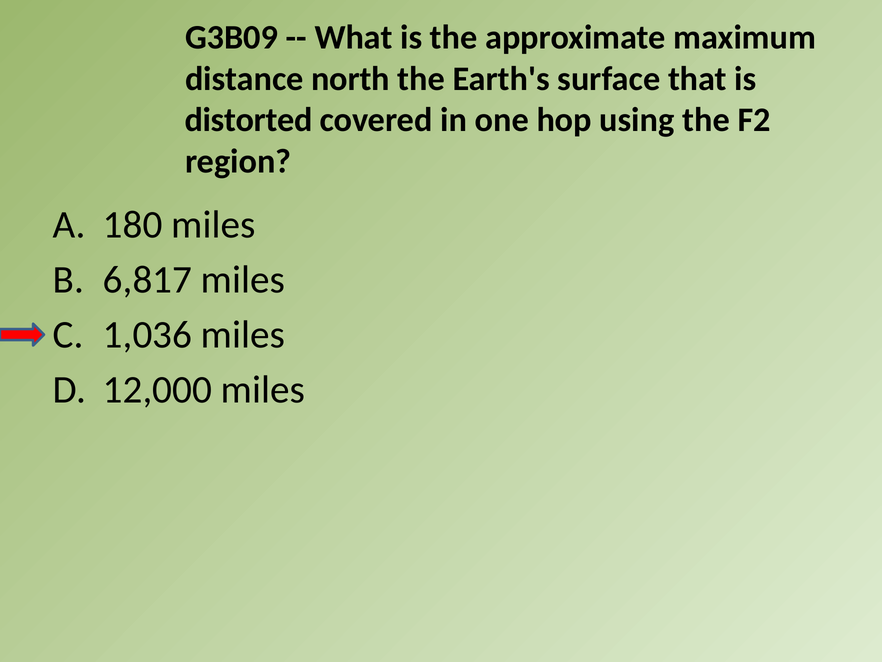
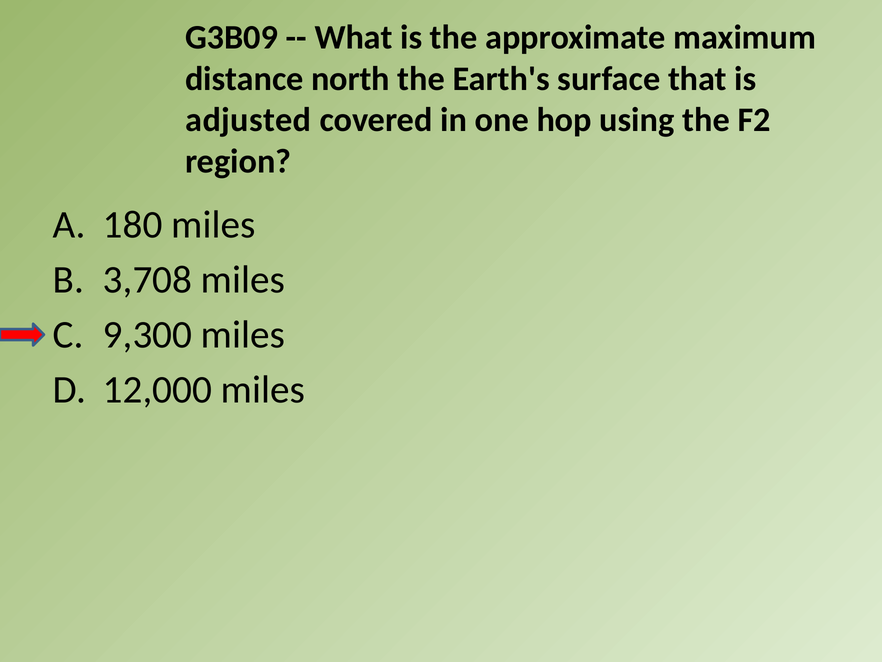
distorted: distorted -> adjusted
6,817: 6,817 -> 3,708
1,036: 1,036 -> 9,300
